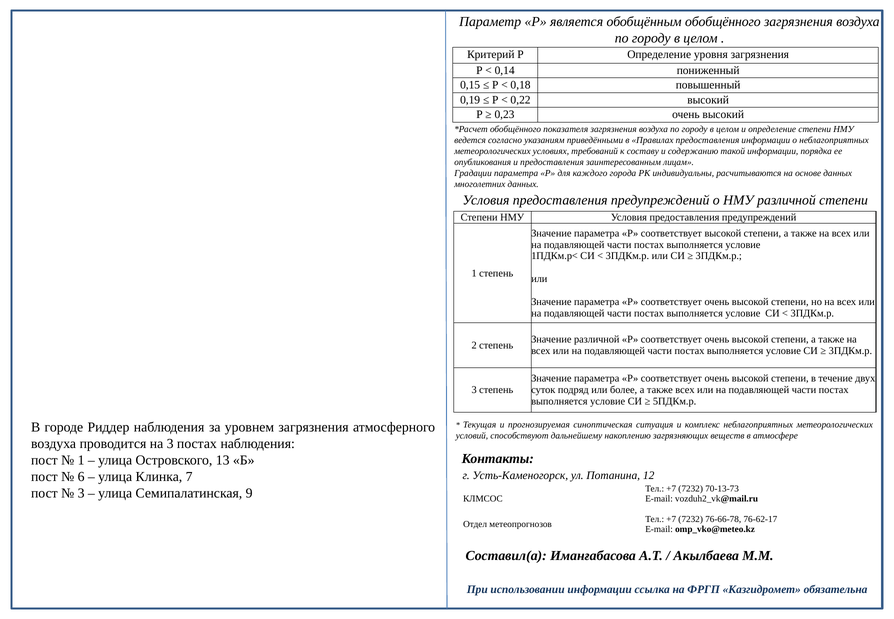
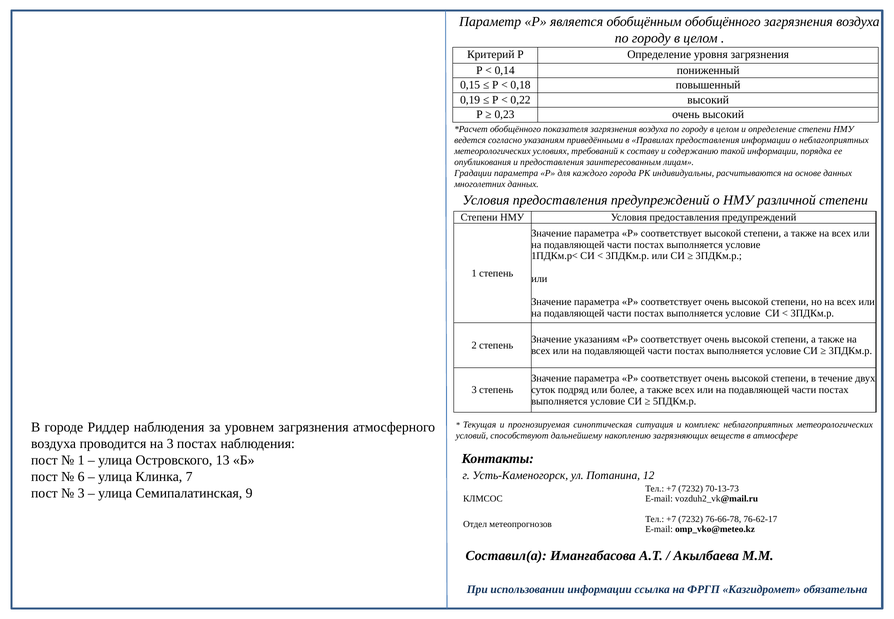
Значение различной: различной -> указаниям
